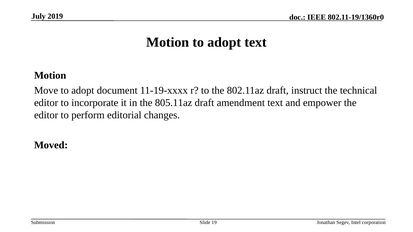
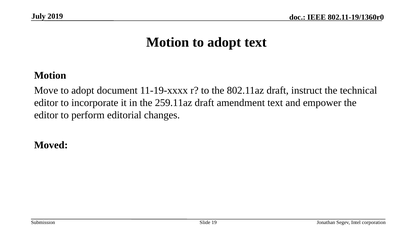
805.11az: 805.11az -> 259.11az
